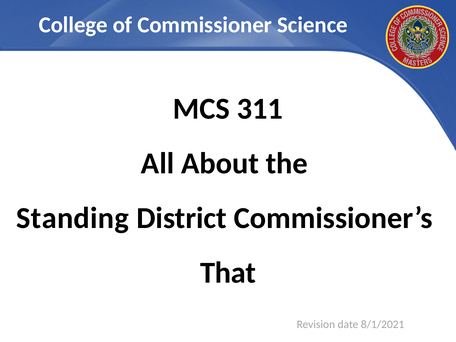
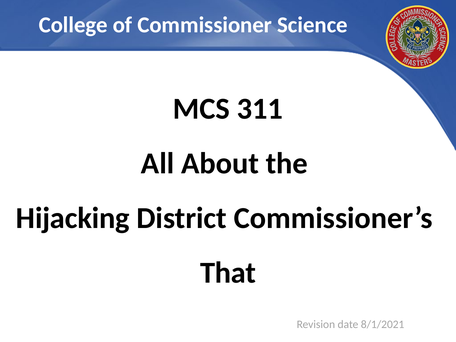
Standing: Standing -> Hijacking
